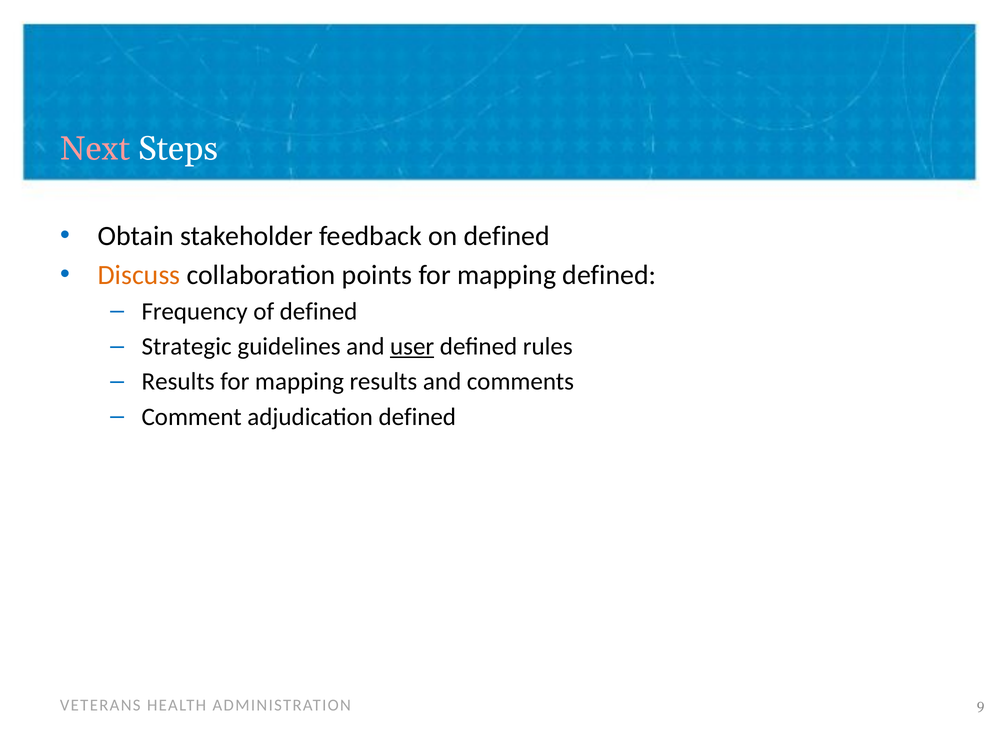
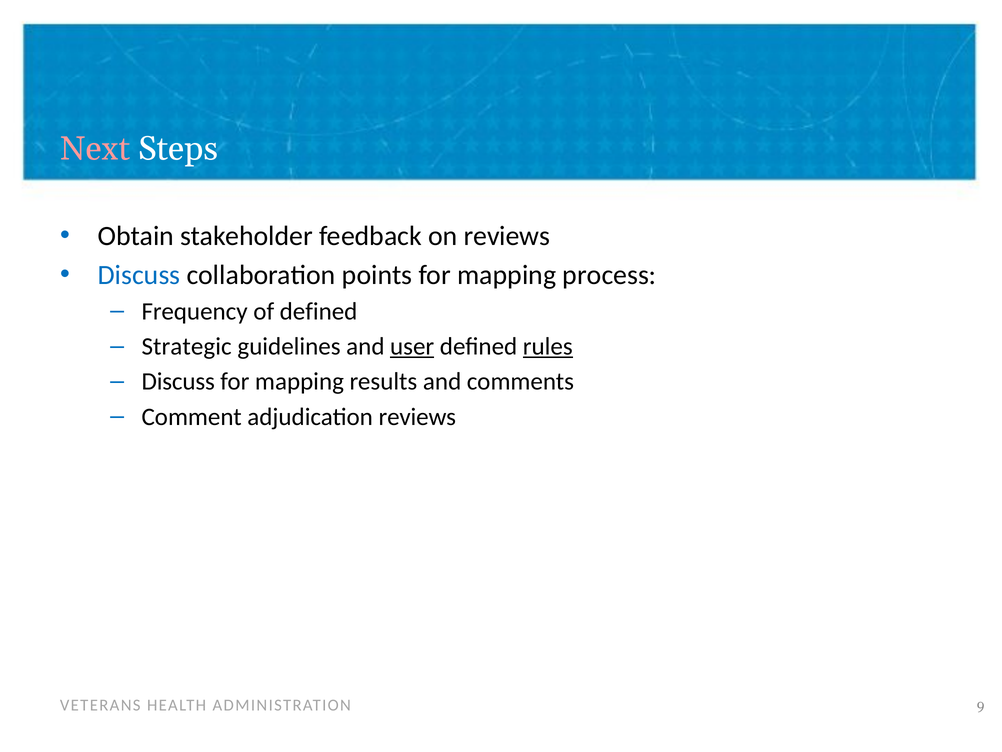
on defined: defined -> reviews
Discuss at (139, 275) colour: orange -> blue
mapping defined: defined -> process
rules underline: none -> present
Results at (178, 381): Results -> Discuss
adjudication defined: defined -> reviews
